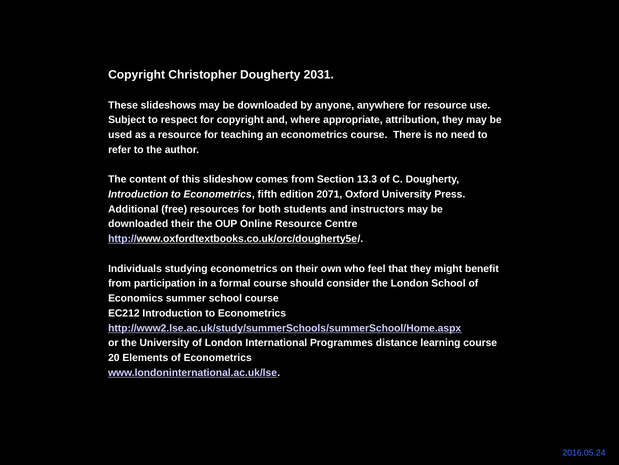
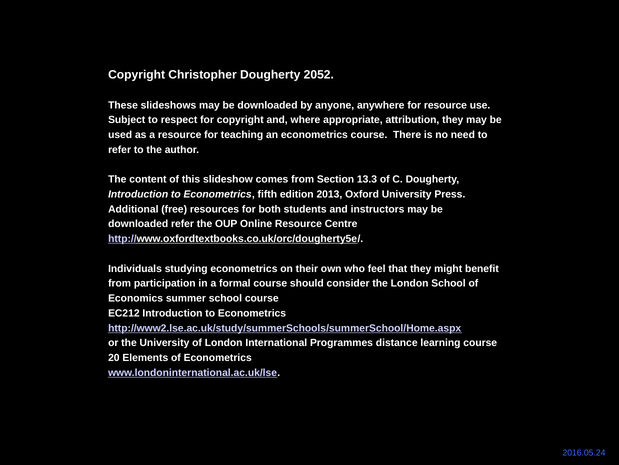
2031: 2031 -> 2052
2071: 2071 -> 2013
downloaded their: their -> refer
